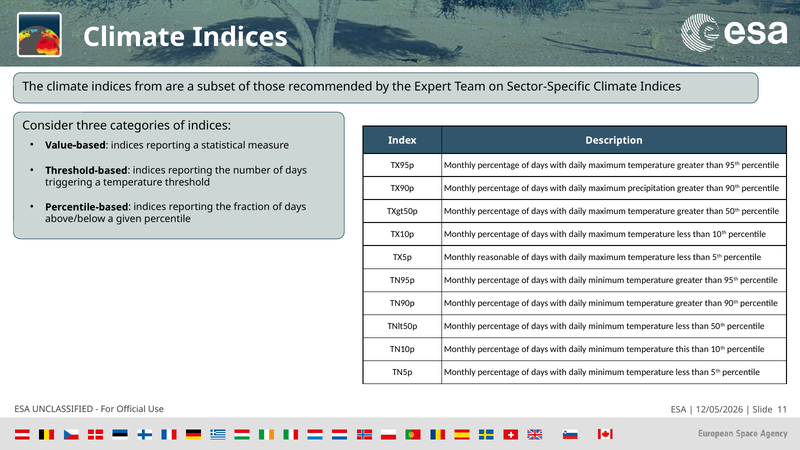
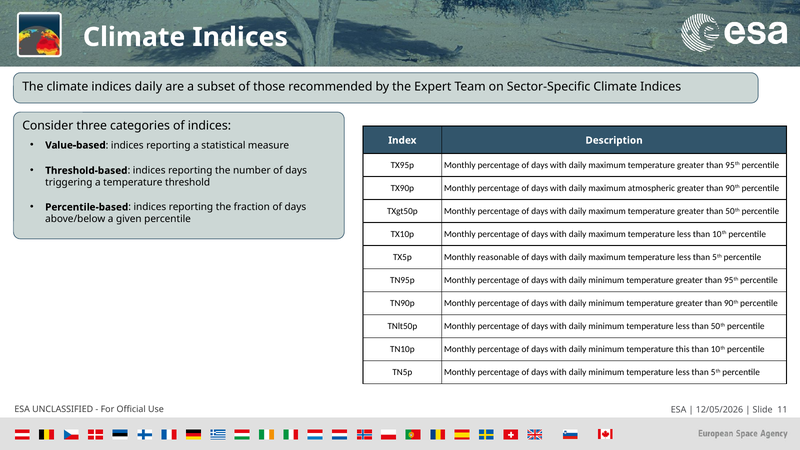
indices from: from -> daily
precipitation: precipitation -> atmospheric
